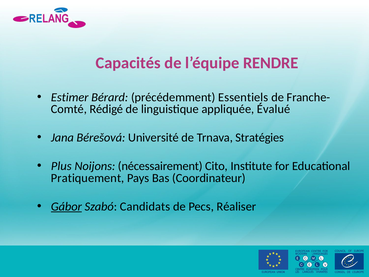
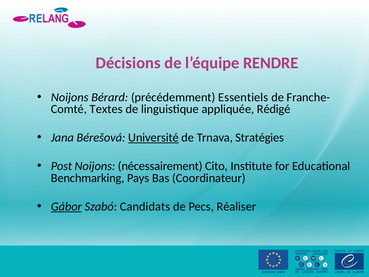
Capacités: Capacités -> Décisions
Estimer at (70, 97): Estimer -> Noijons
Rédigé: Rédigé -> Textes
Évalué: Évalué -> Rédigé
Université underline: none -> present
Plus: Plus -> Post
Pratiquement: Pratiquement -> Benchmarking
